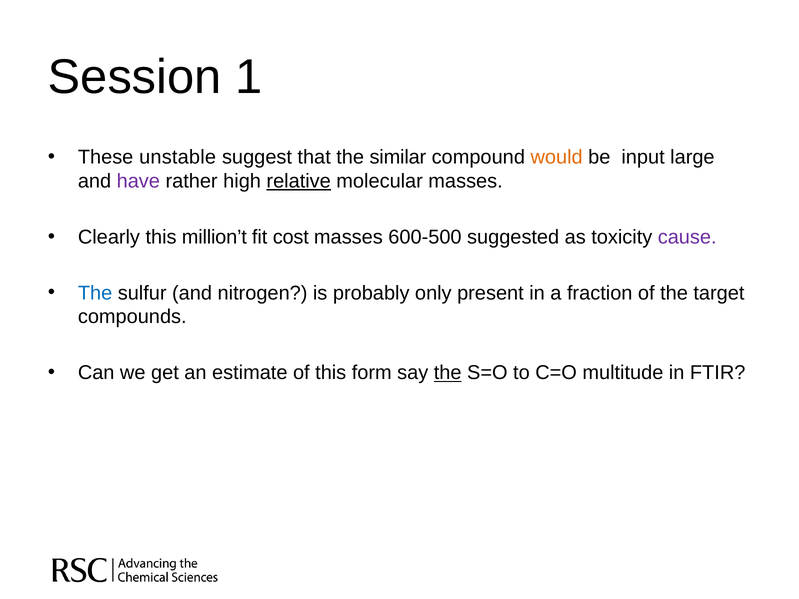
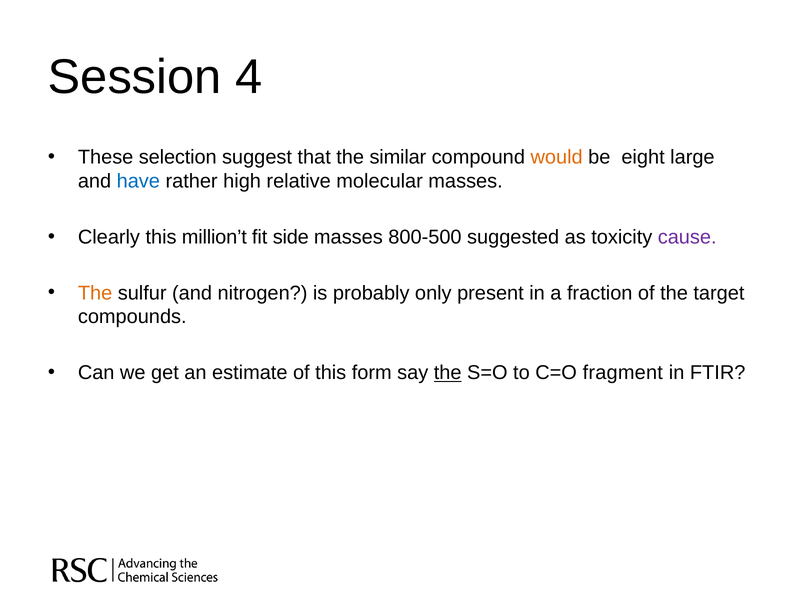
1: 1 -> 4
unstable: unstable -> selection
input: input -> eight
have colour: purple -> blue
relative underline: present -> none
cost: cost -> side
600-500: 600-500 -> 800-500
The at (95, 293) colour: blue -> orange
multitude: multitude -> fragment
